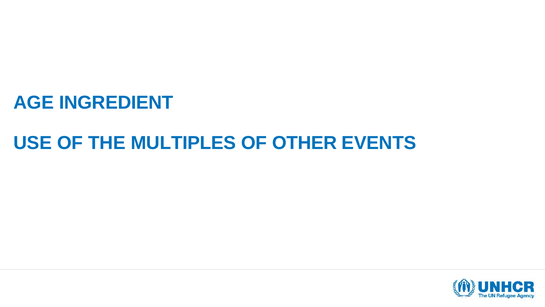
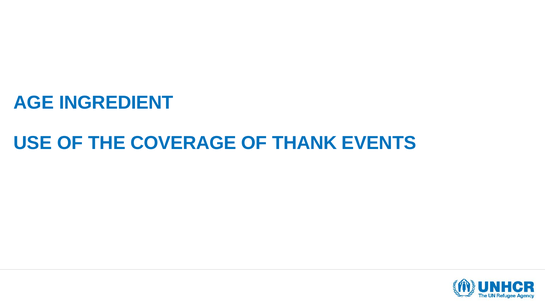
MULTIPLES: MULTIPLES -> COVERAGE
OTHER: OTHER -> THANK
